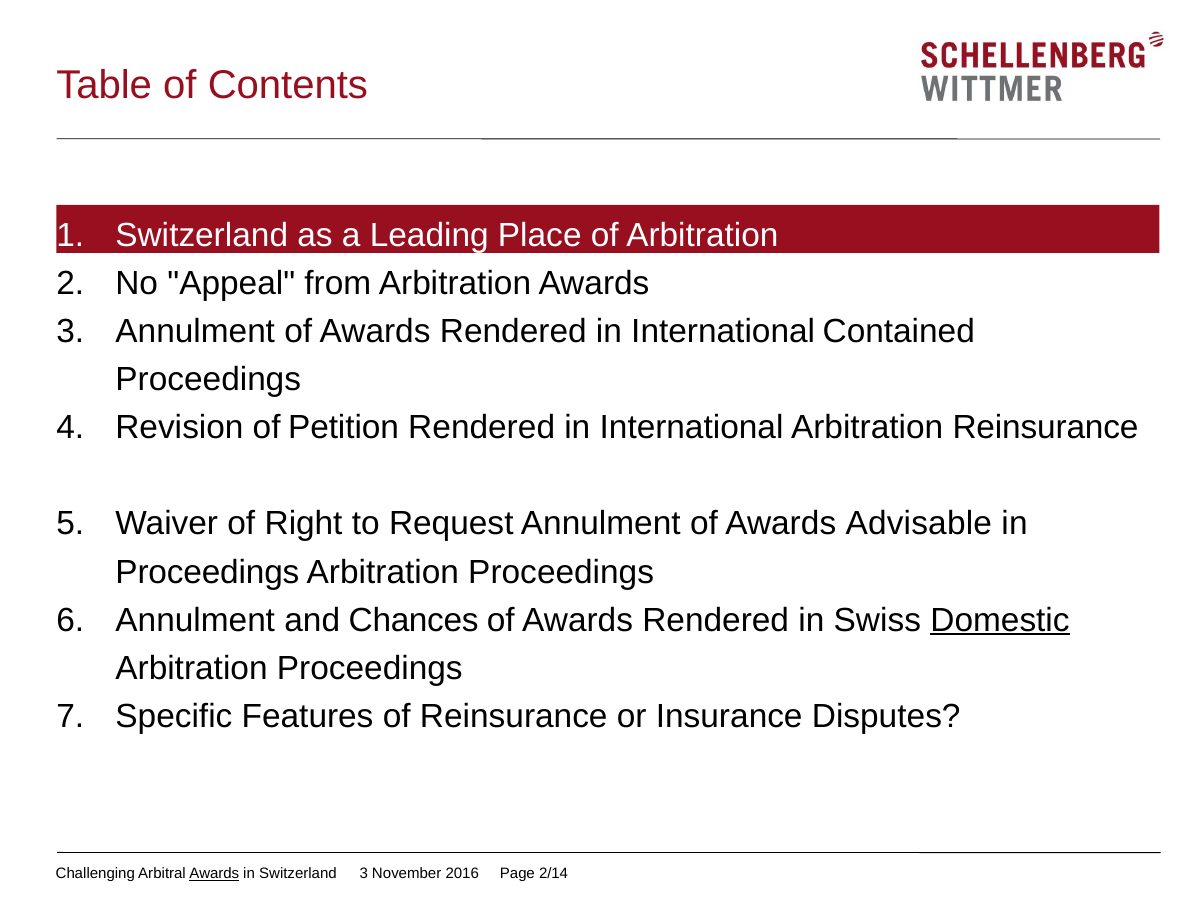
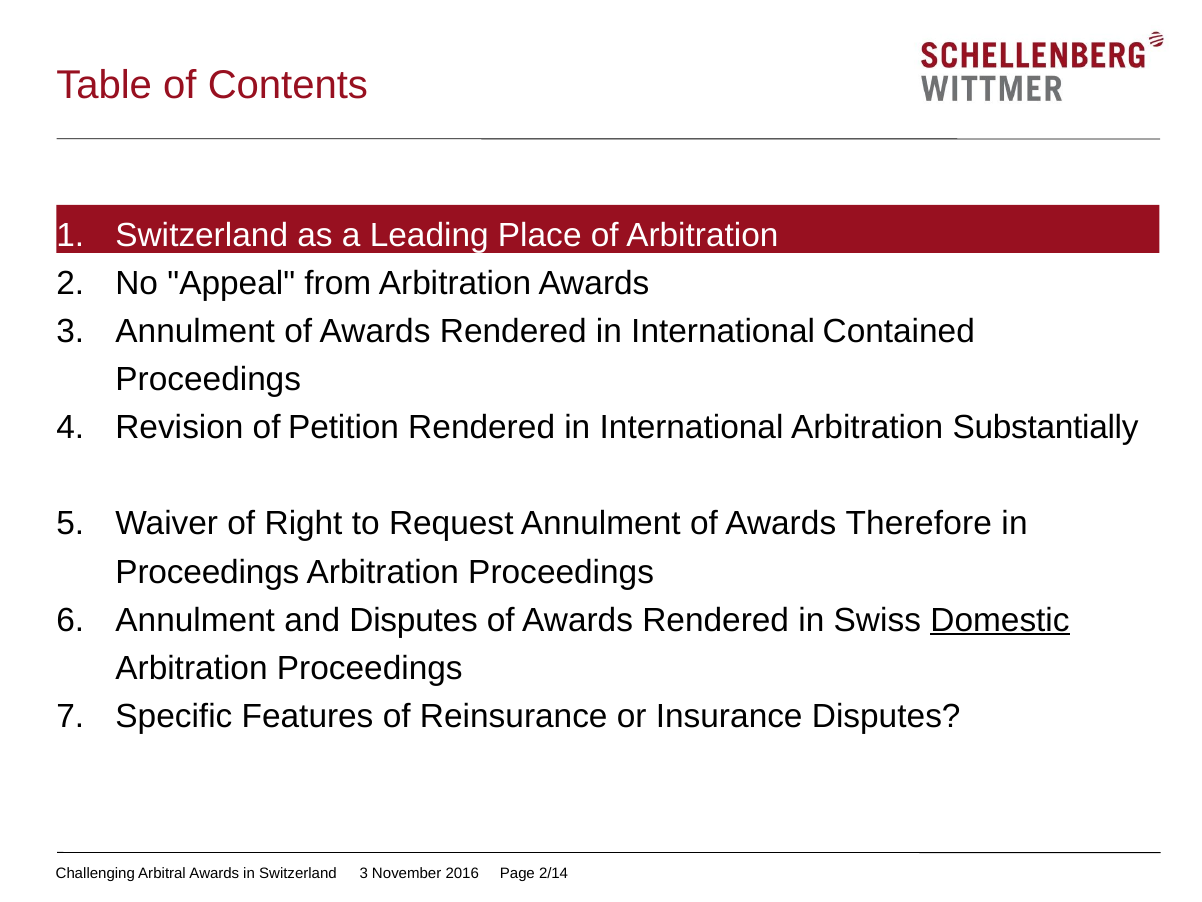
Arbitration Reinsurance: Reinsurance -> Substantially
Advisable: Advisable -> Therefore
and Chances: Chances -> Disputes
Awards at (214, 873) underline: present -> none
